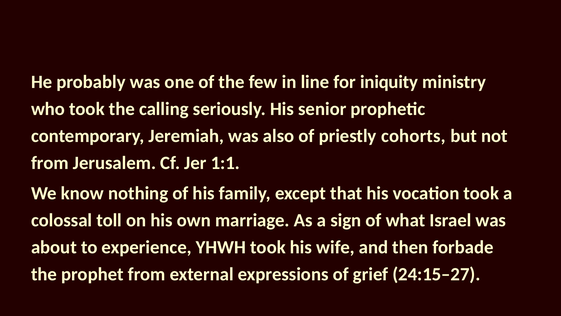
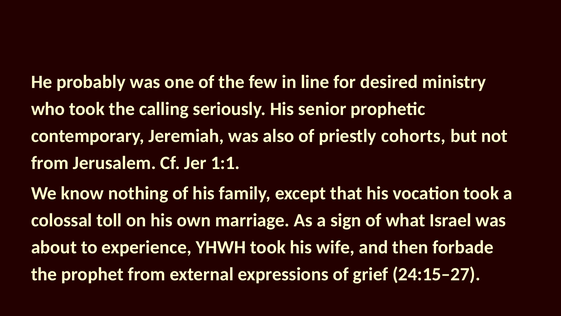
iniquity: iniquity -> desired
